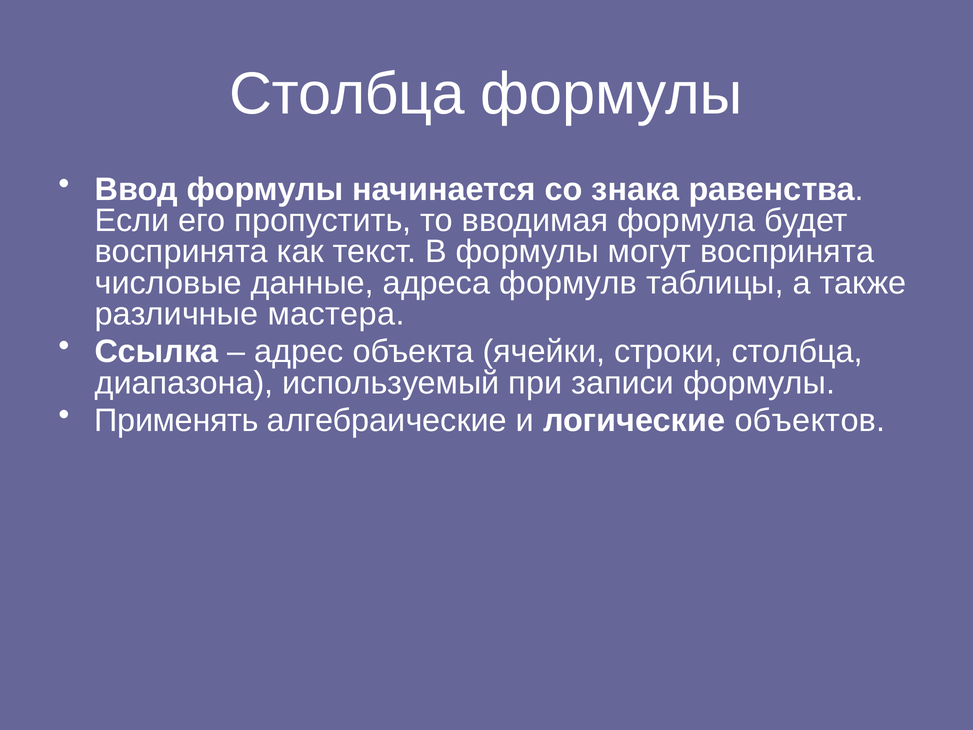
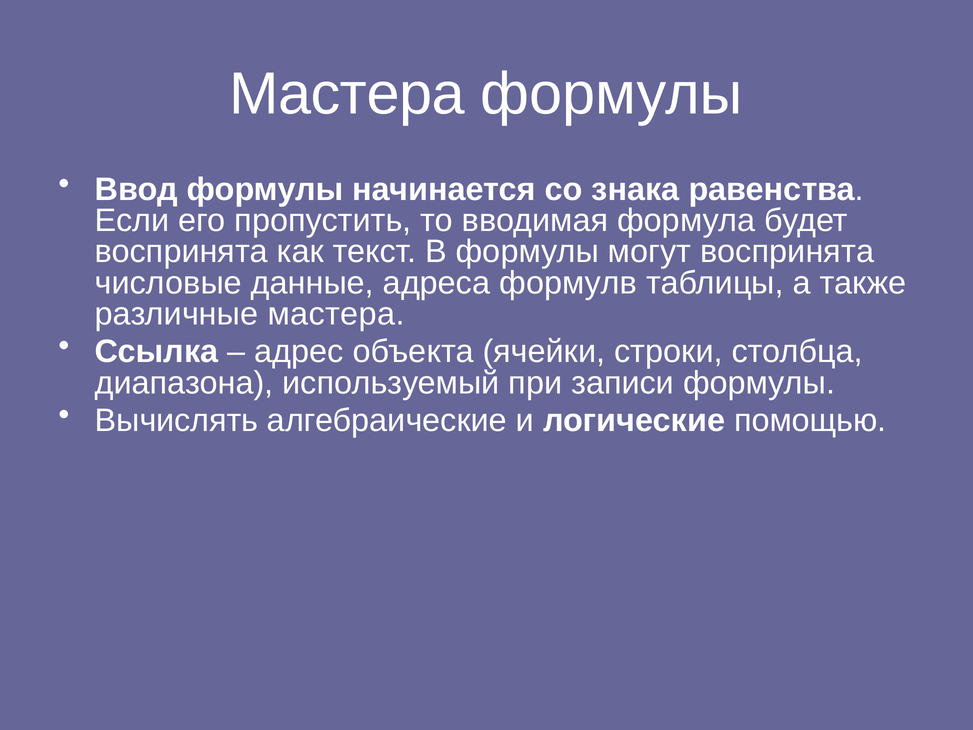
Столбца at (347, 94): Столбца -> Мастера
Применять: Применять -> Вычислять
объектов: объектов -> помощью
